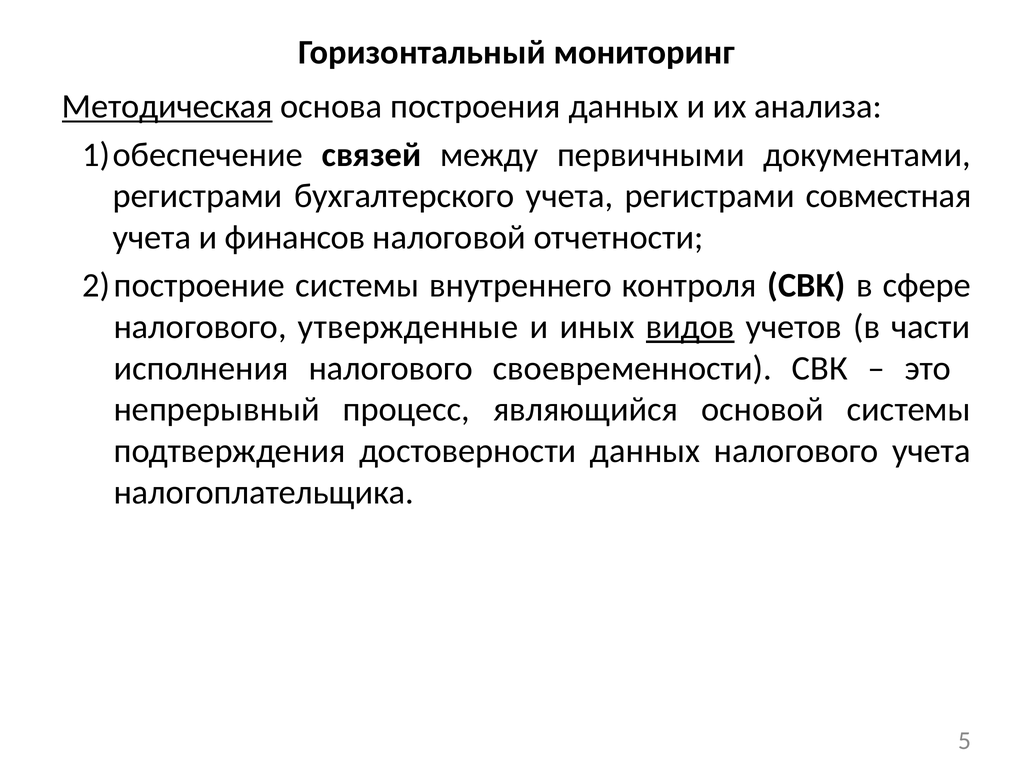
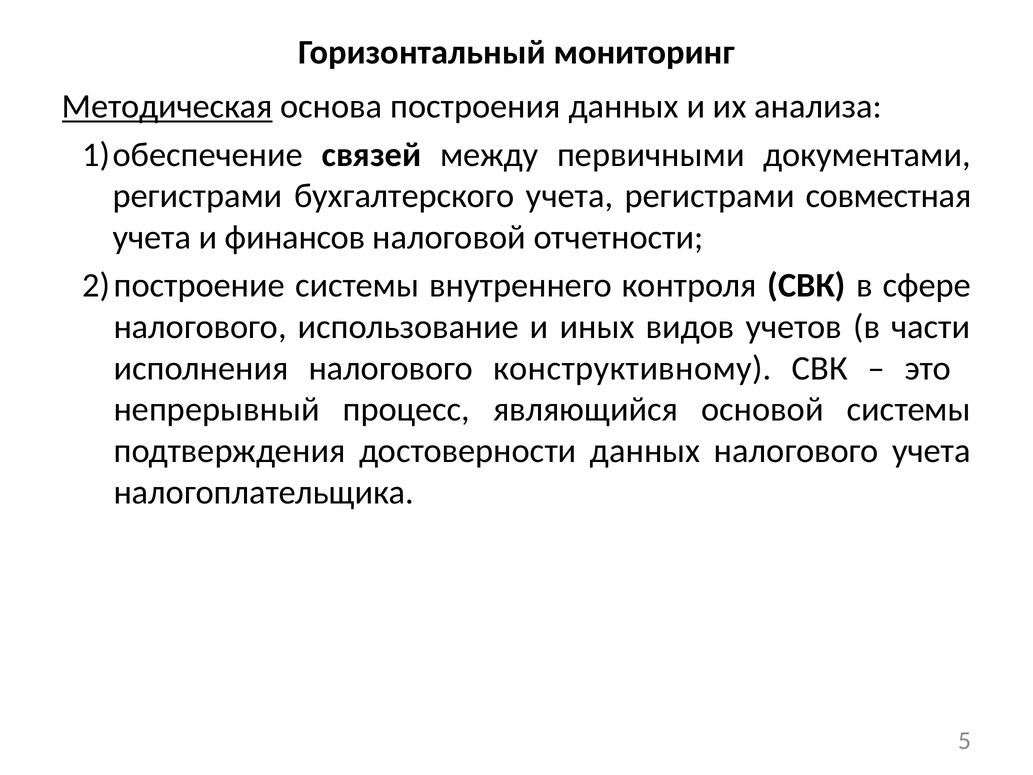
утвержденные: утвержденные -> использование
видов underline: present -> none
своевременности: своевременности -> конструктивному
